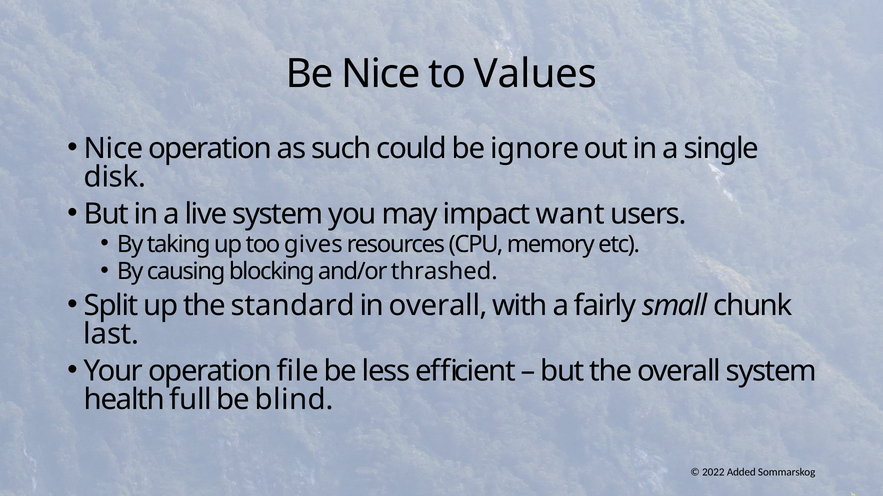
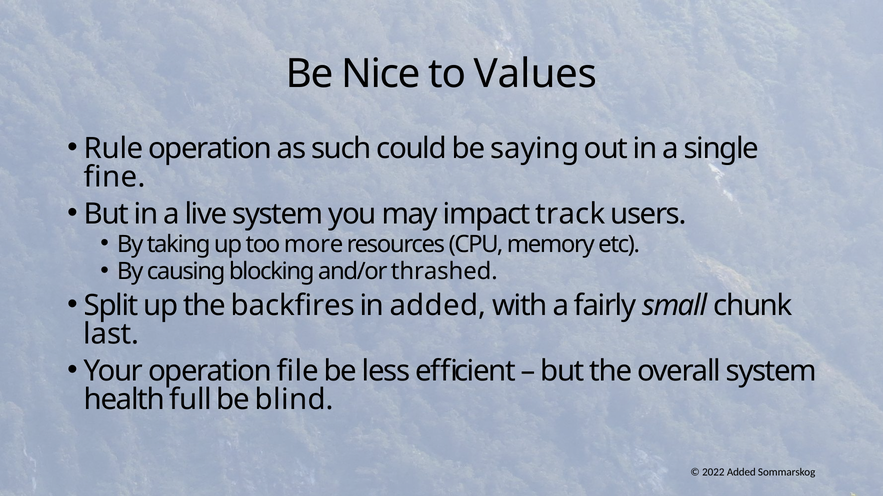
Nice at (114, 149): Nice -> Rule
ignore: ignore -> saying
disk: disk -> fine
want: want -> track
gives: gives -> more
standard: standard -> backfires
in overall: overall -> added
